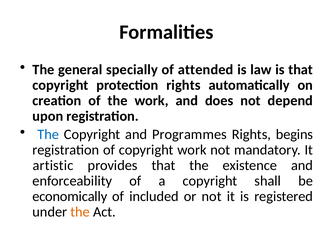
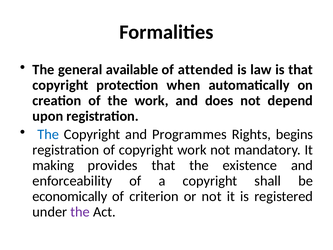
specially: specially -> available
protection rights: rights -> when
artistic: artistic -> making
included: included -> criterion
the at (80, 212) colour: orange -> purple
